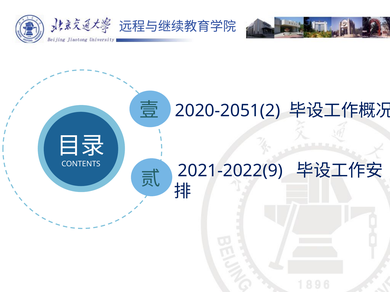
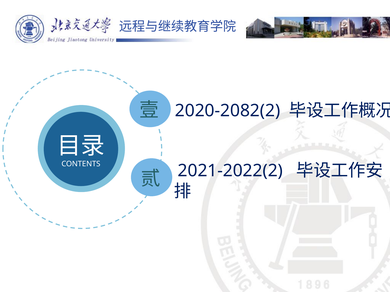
2020-2051(2: 2020-2051(2 -> 2020-2082(2
2021-2022(9: 2021-2022(9 -> 2021-2022(2
